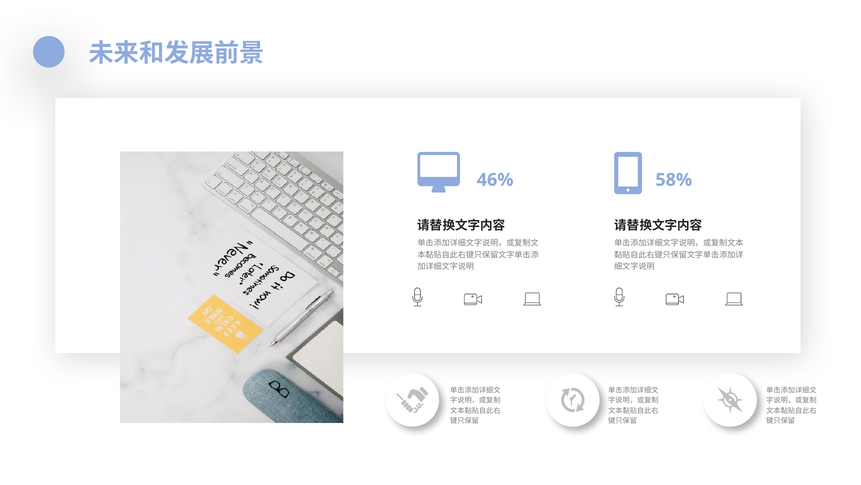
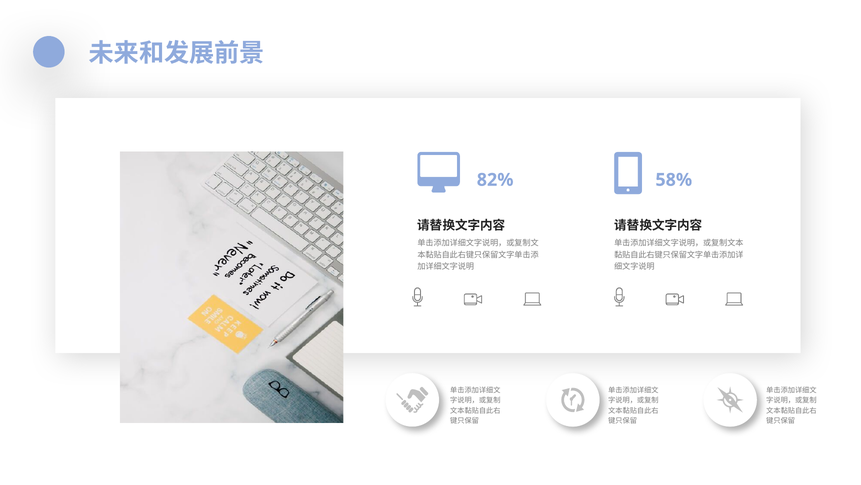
46%: 46% -> 82%
